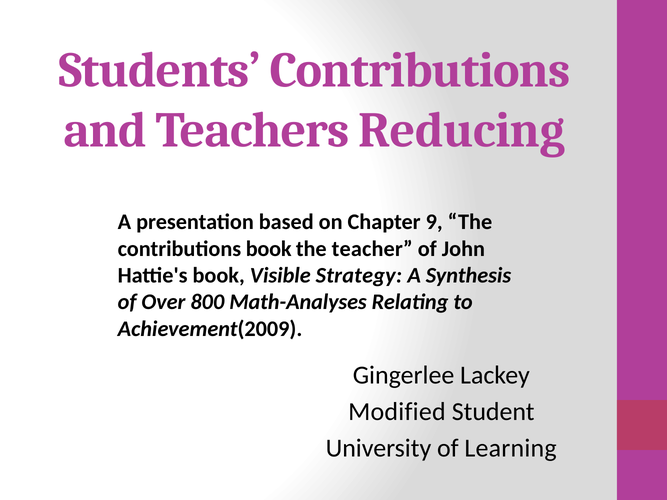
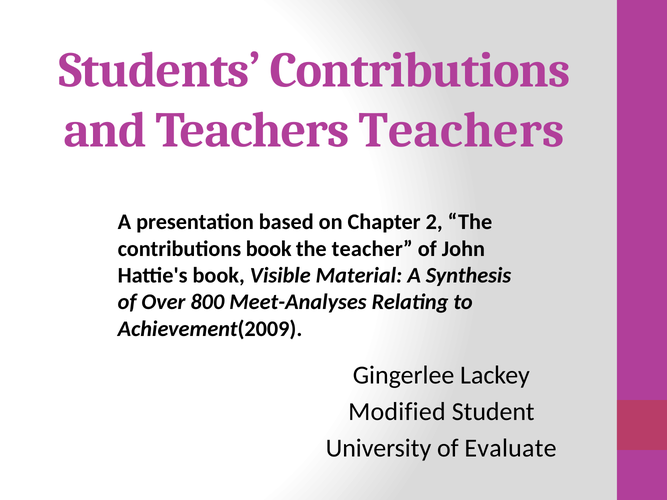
Teachers Reducing: Reducing -> Teachers
9: 9 -> 2
Strategy: Strategy -> Material
Math-Analyses: Math-Analyses -> Meet-Analyses
Learning: Learning -> Evaluate
